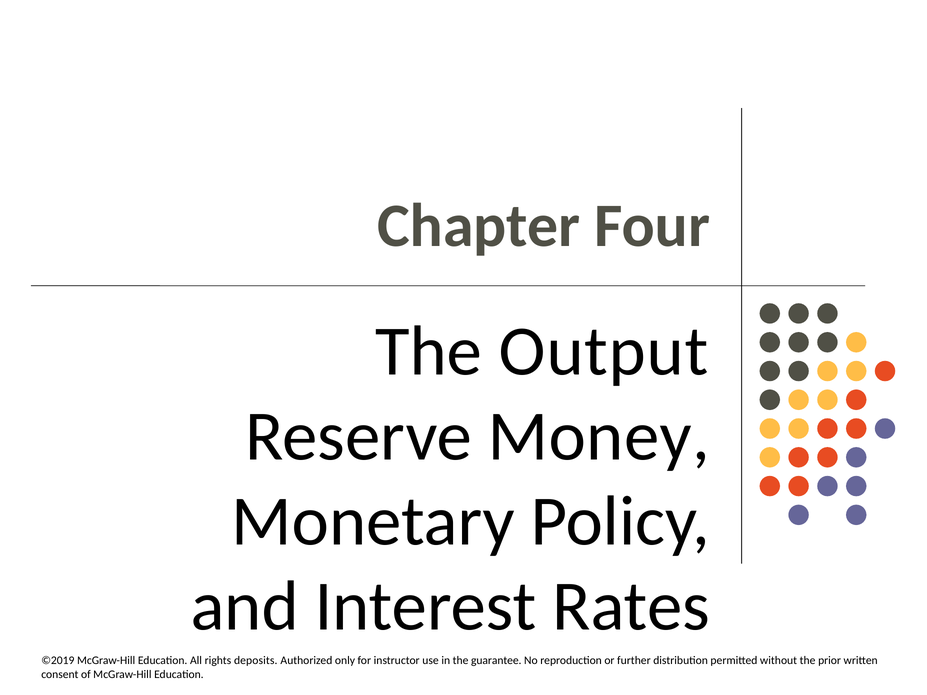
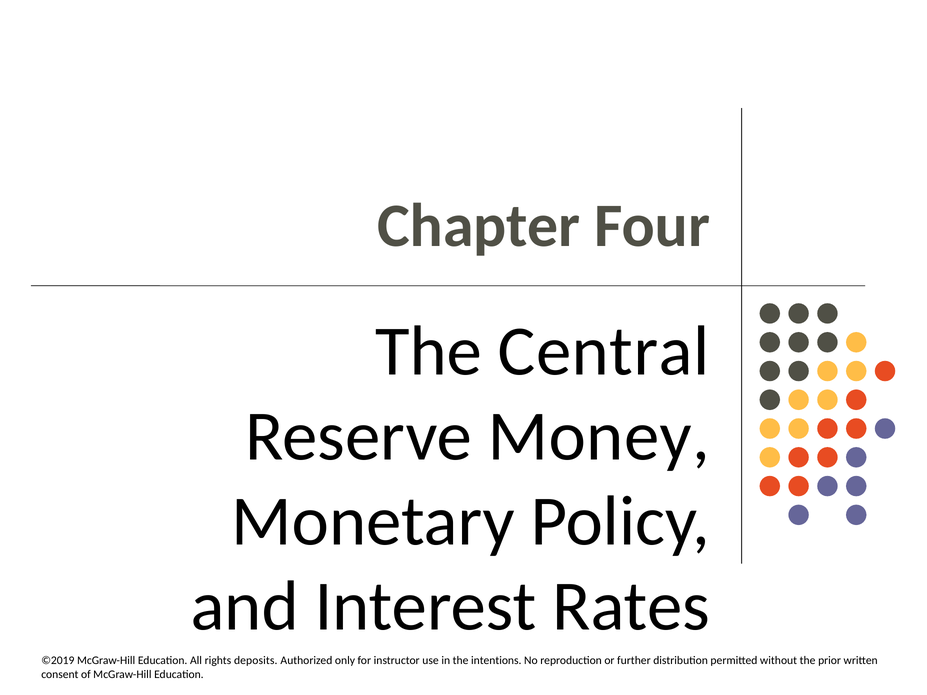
Output: Output -> Central
guarantee: guarantee -> intentions
